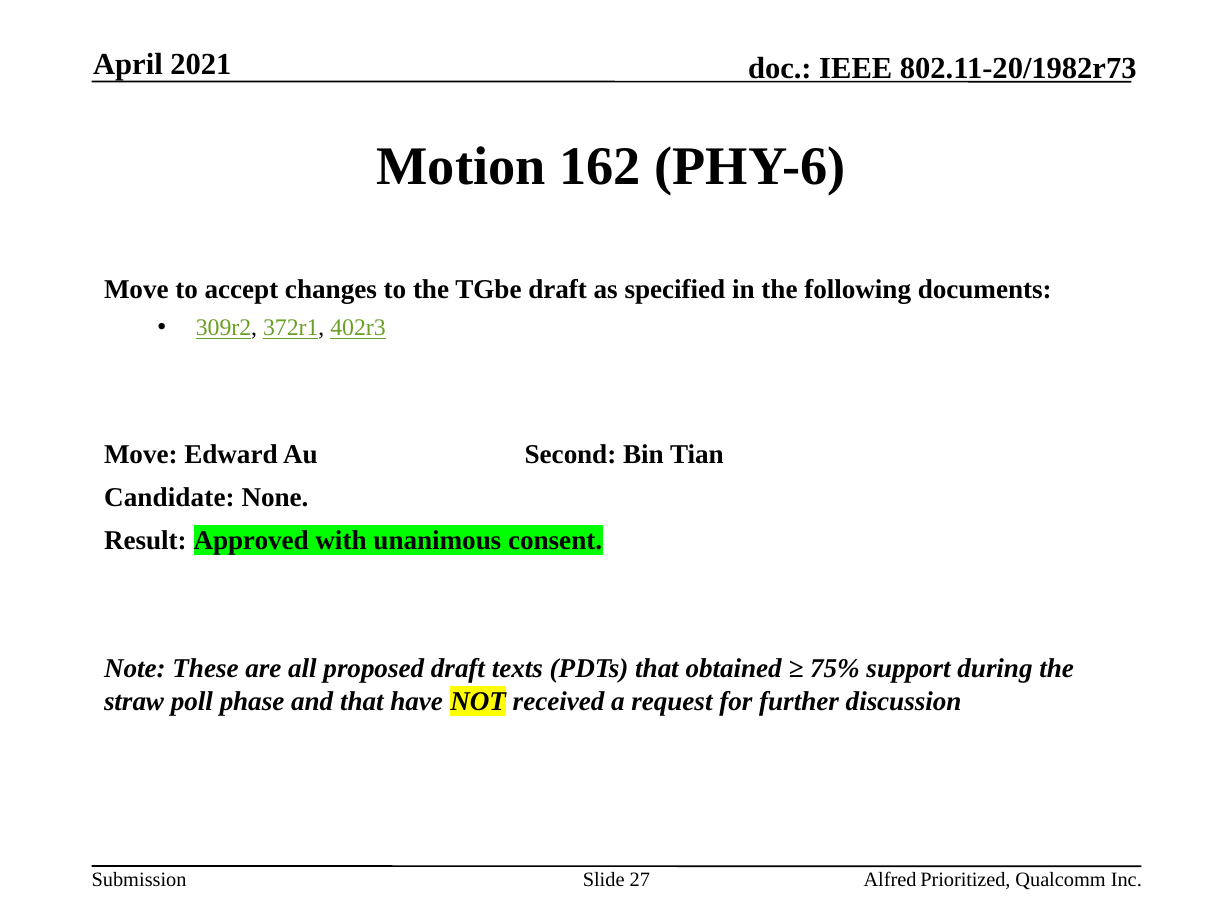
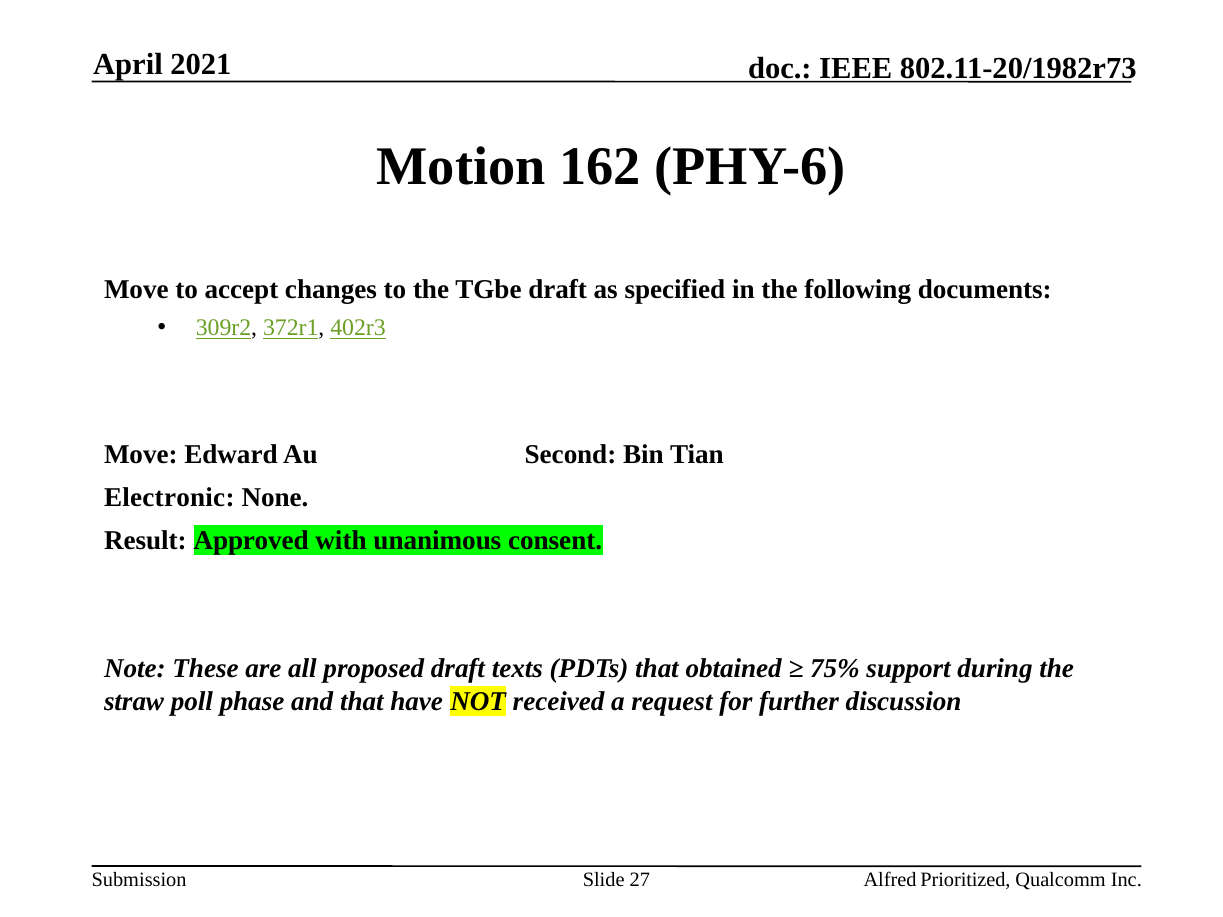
Candidate: Candidate -> Electronic
